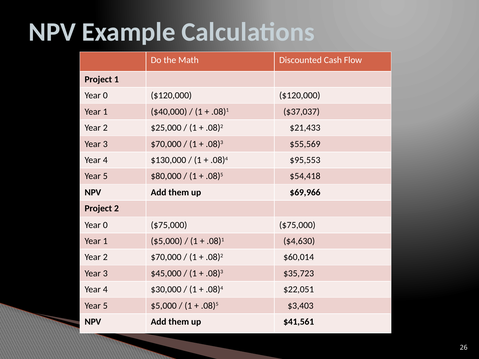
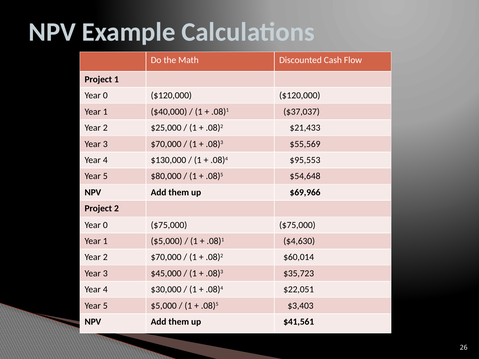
$54,418: $54,418 -> $54,648
